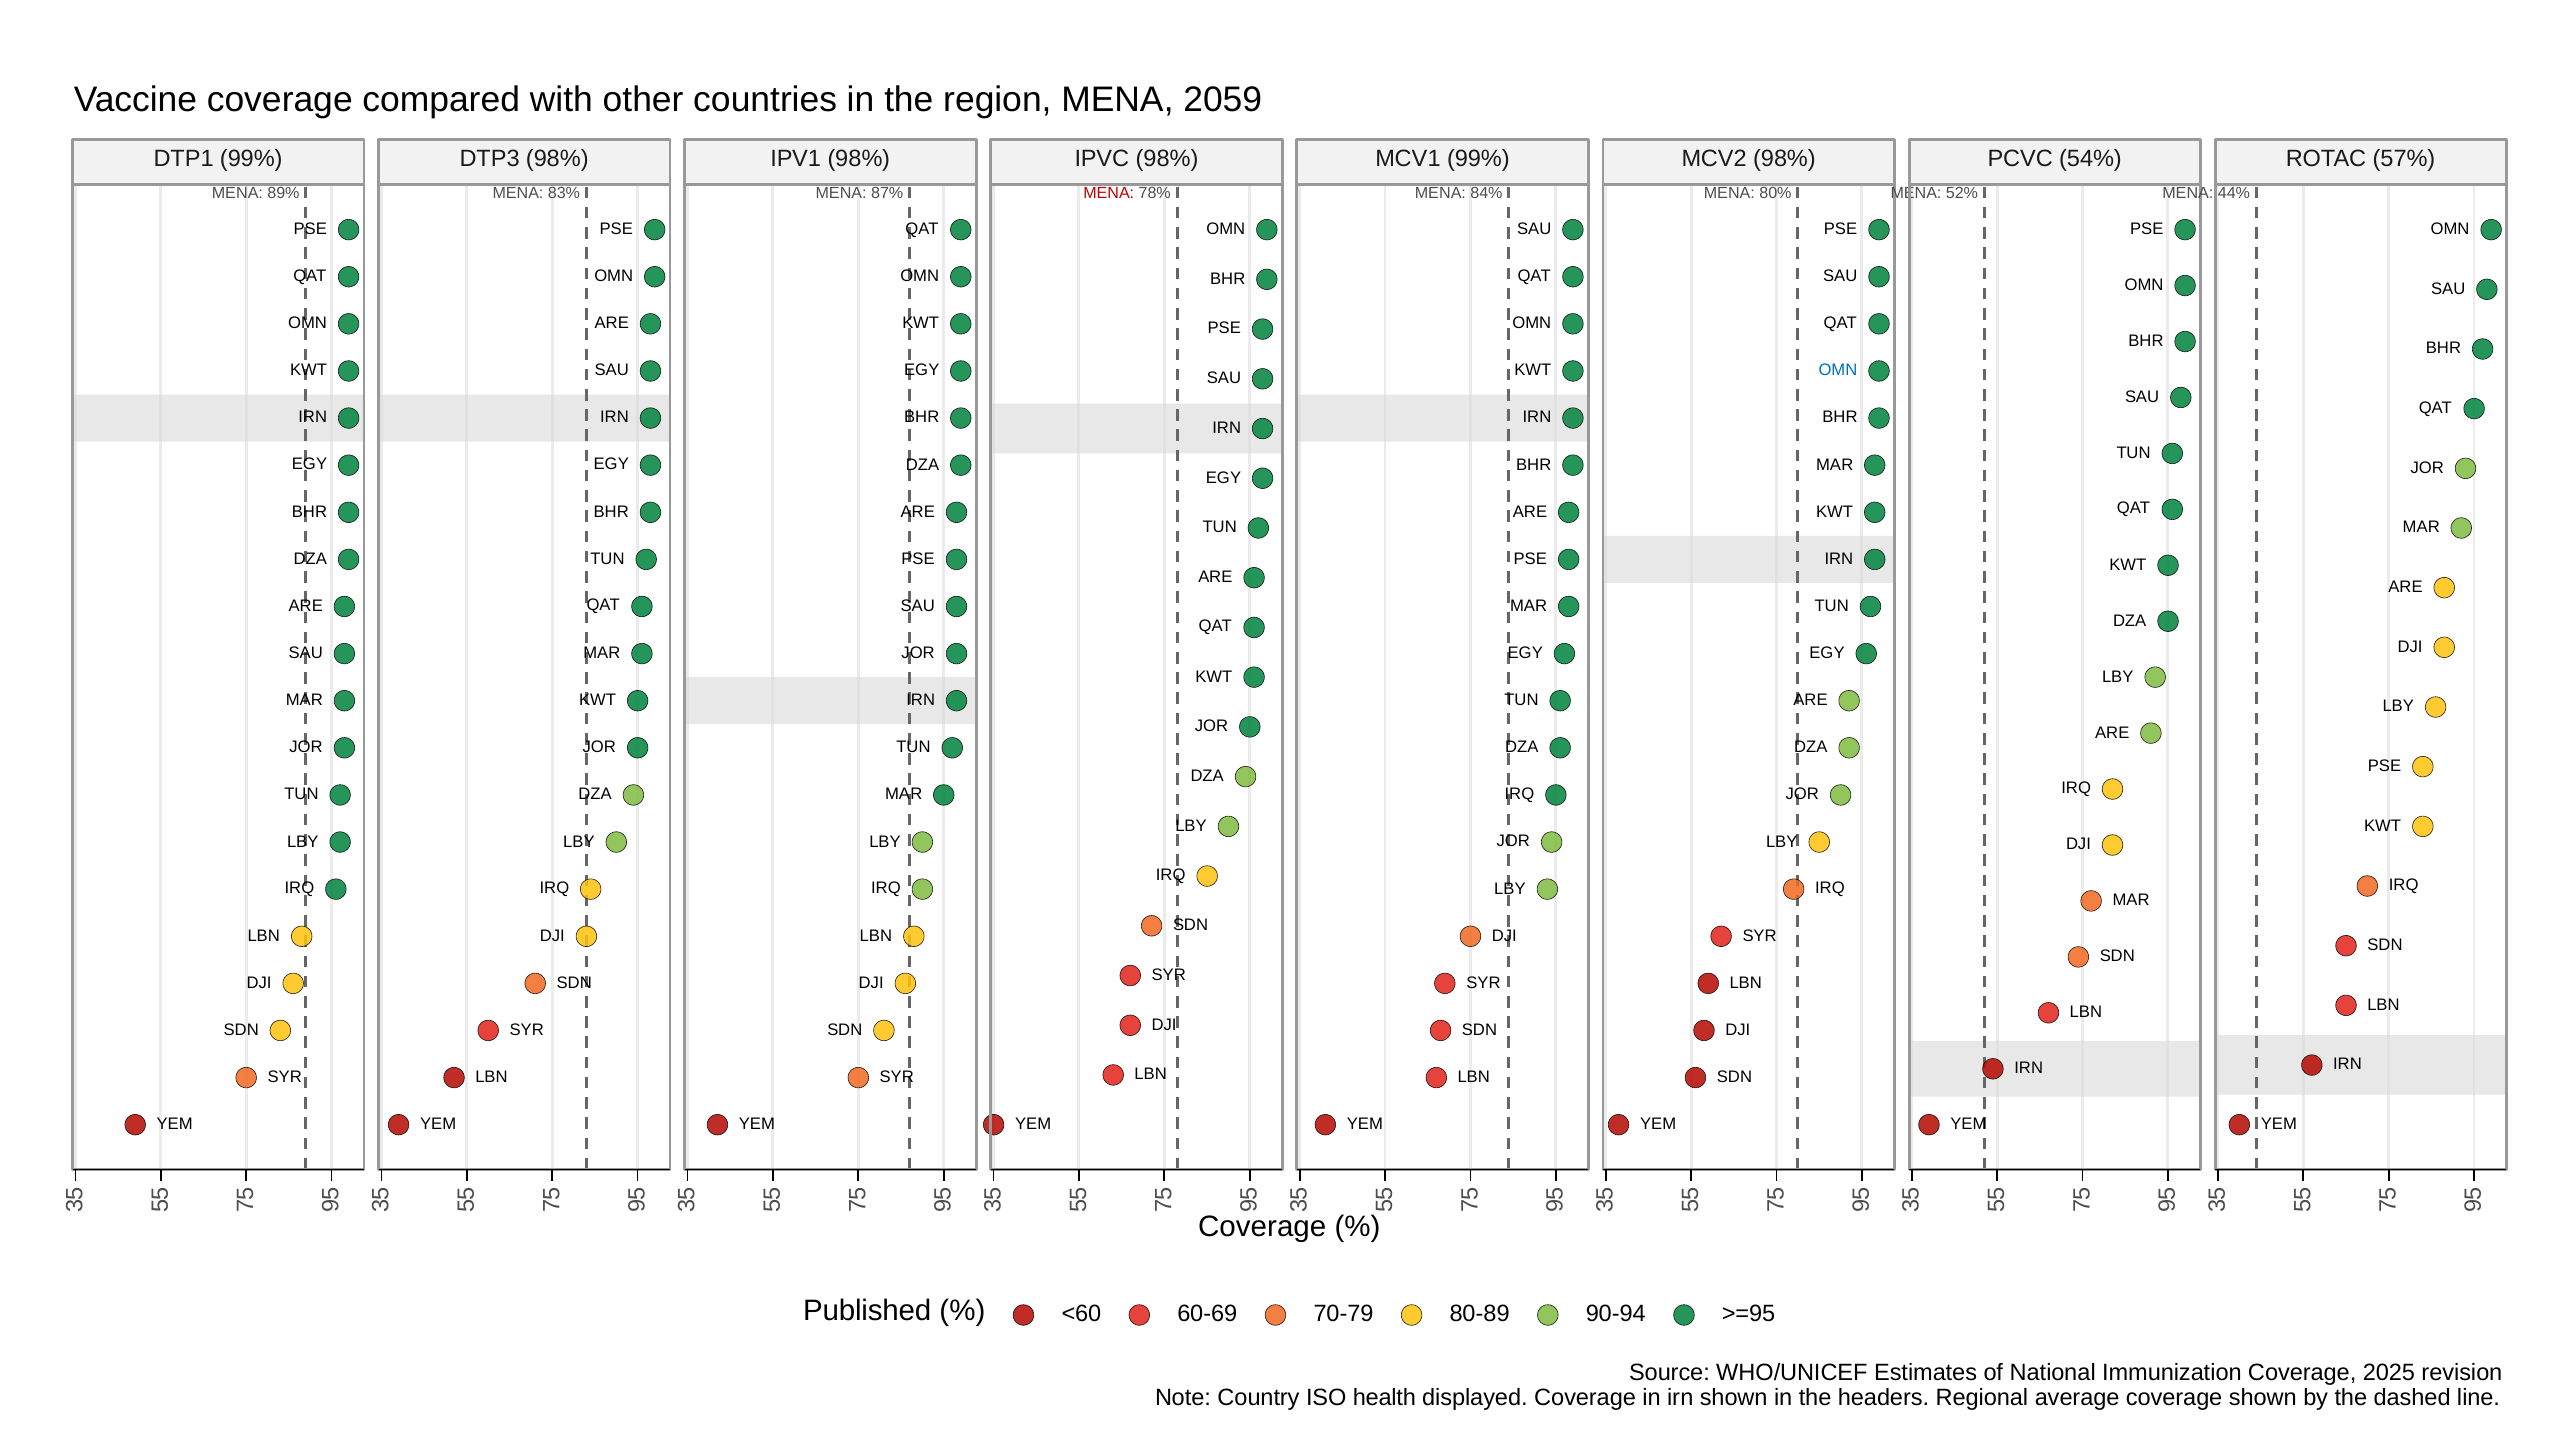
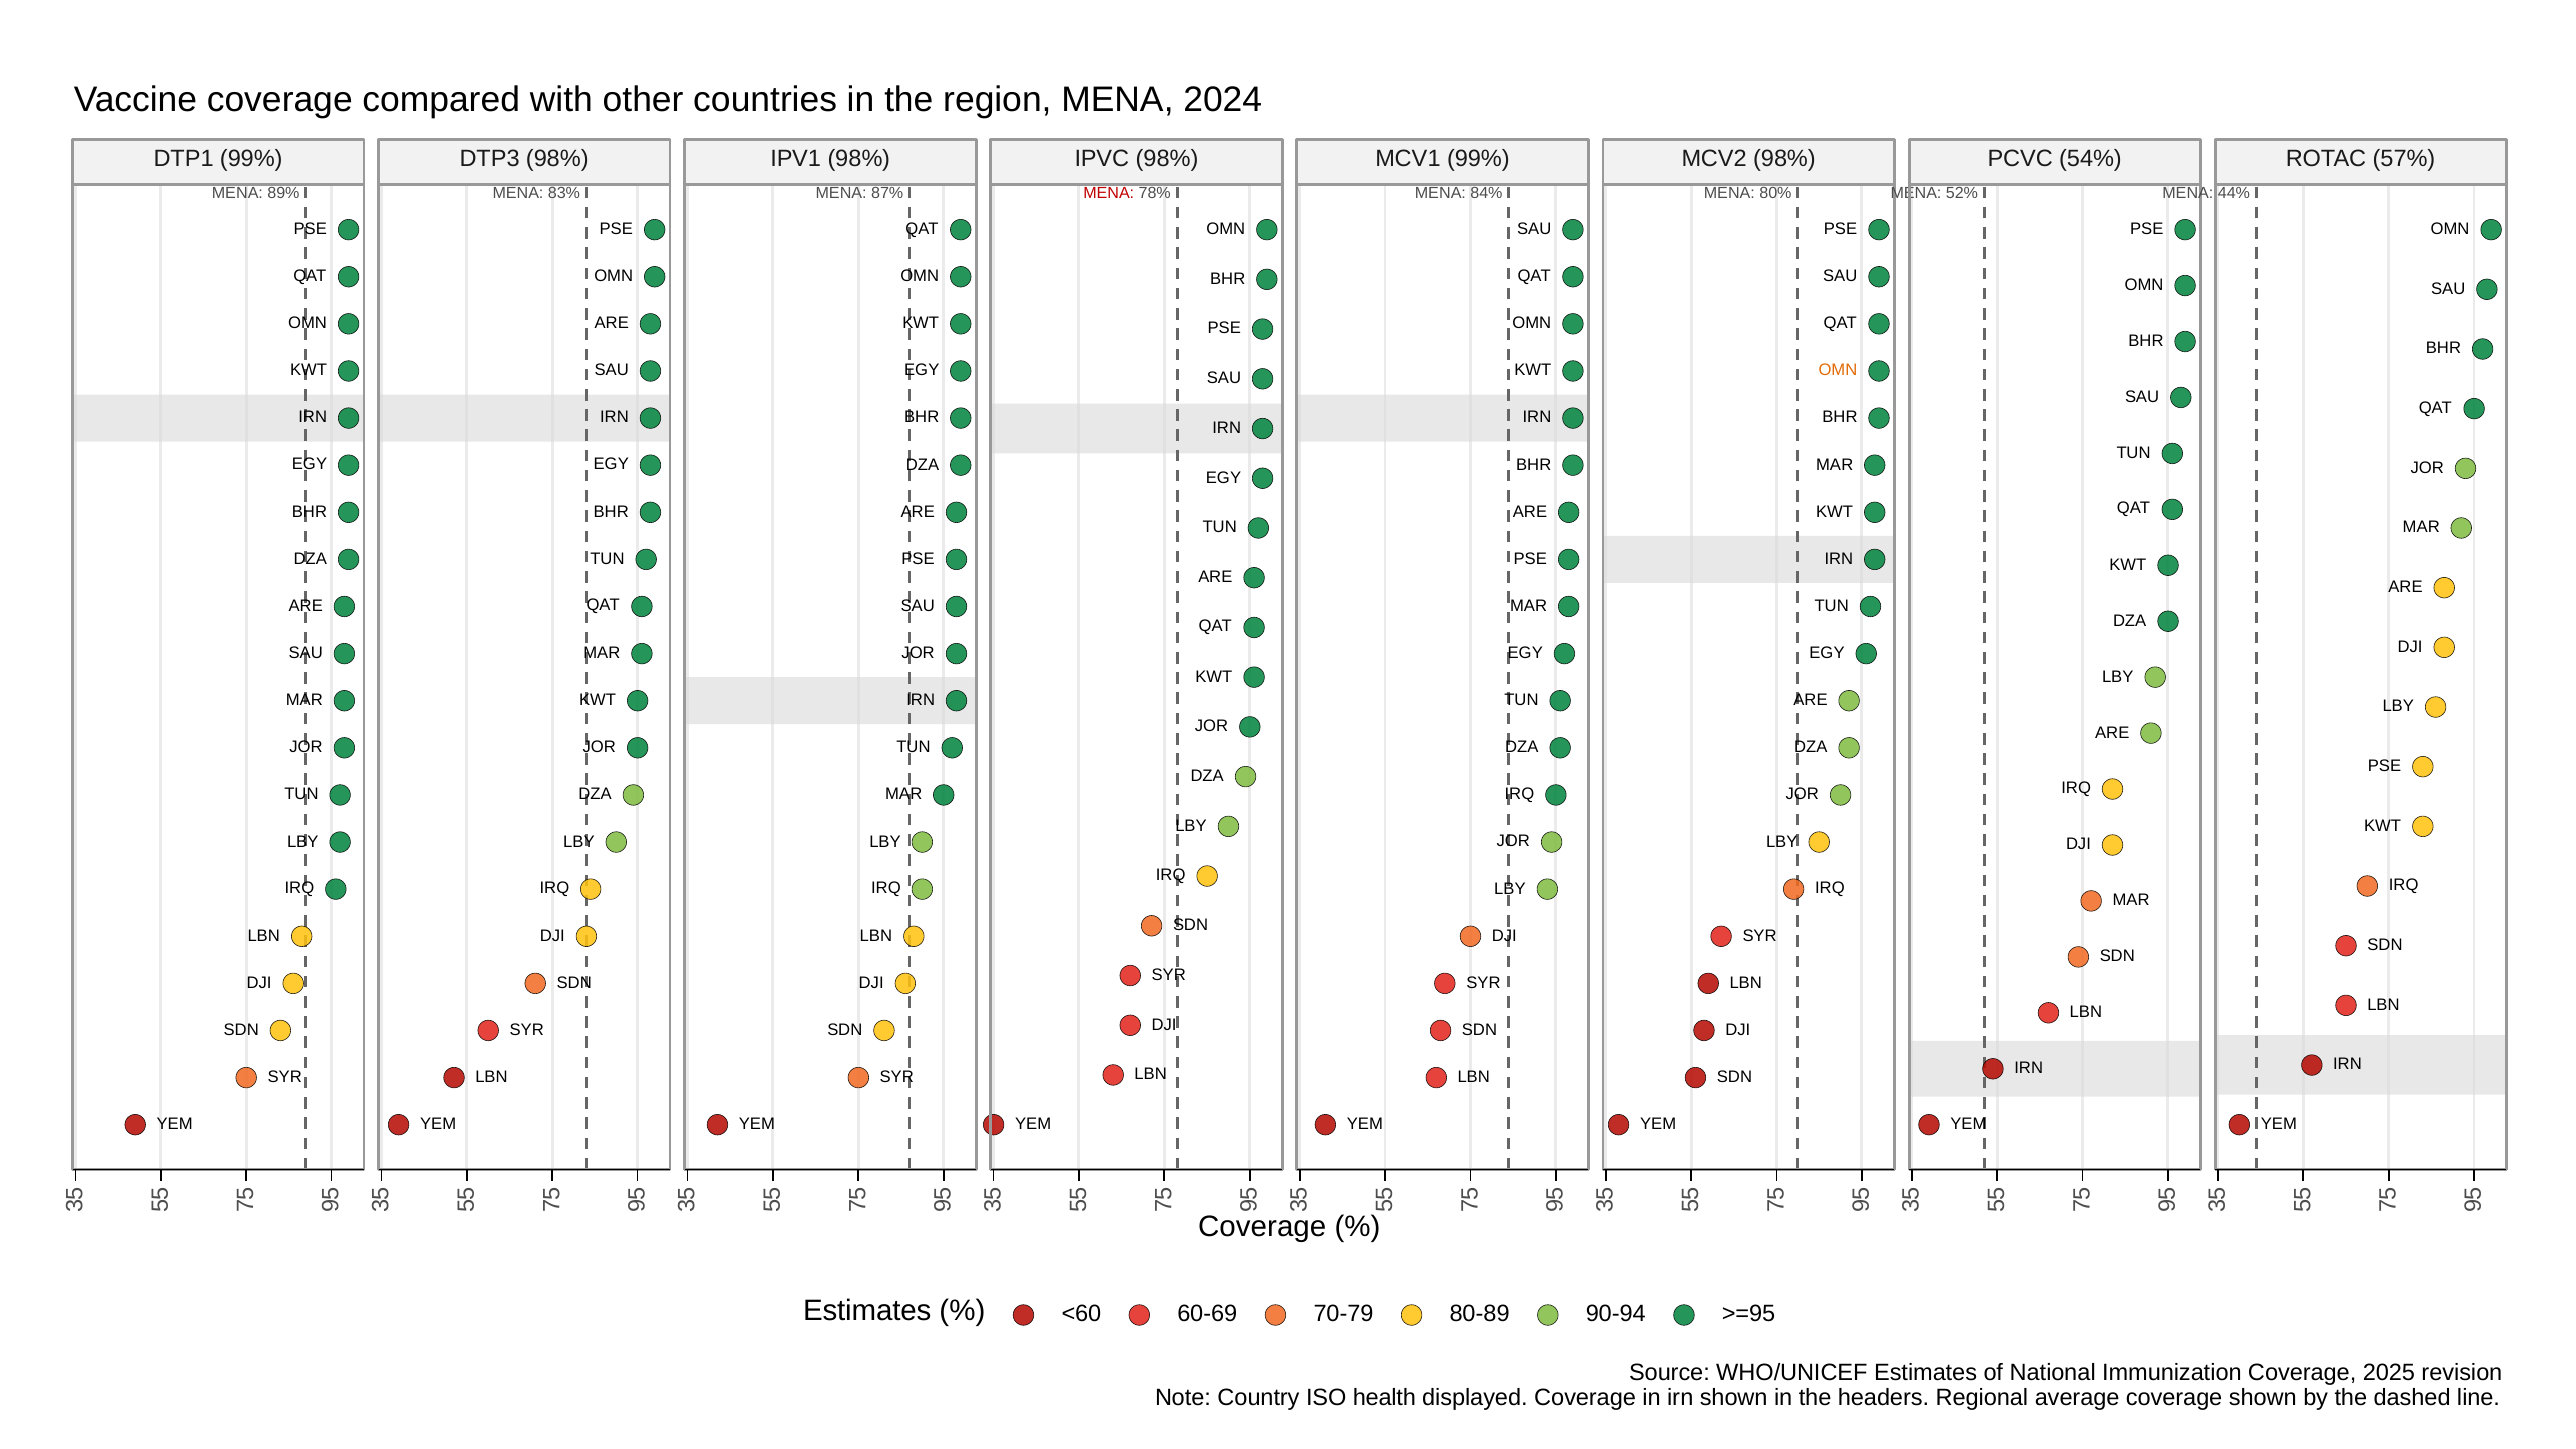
2059: 2059 -> 2024
OMN at (1838, 370) colour: blue -> orange
Published at (867, 1311): Published -> Estimates
